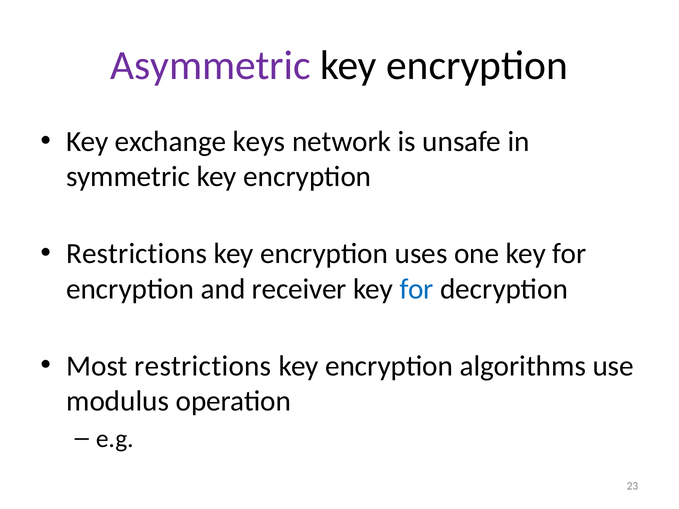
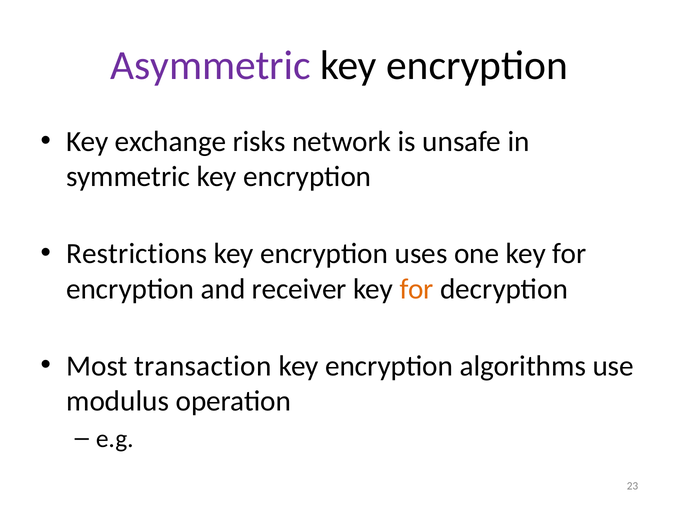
keys: keys -> risks
for at (417, 289) colour: blue -> orange
Most restrictions: restrictions -> transaction
